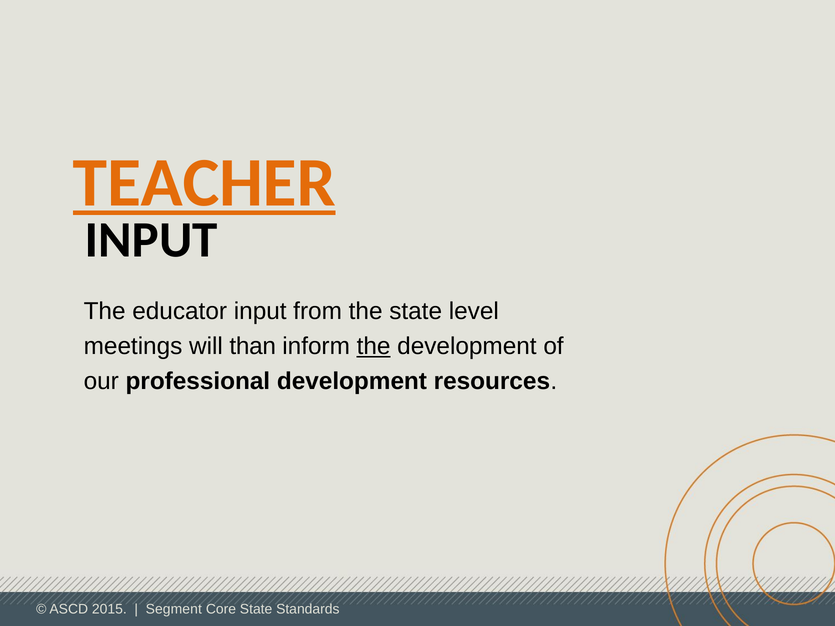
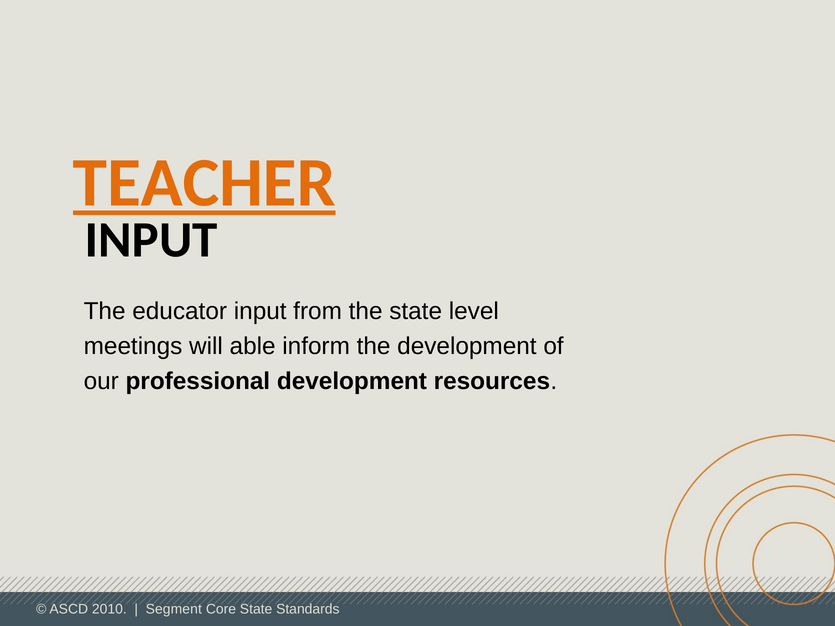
than: than -> able
the at (374, 347) underline: present -> none
2015: 2015 -> 2010
